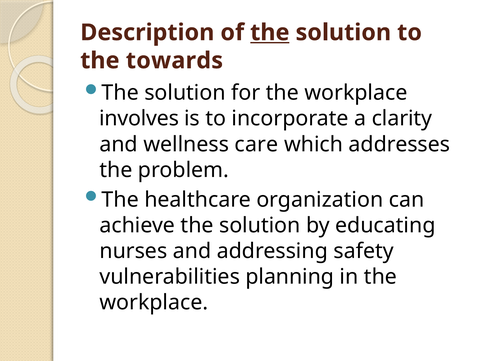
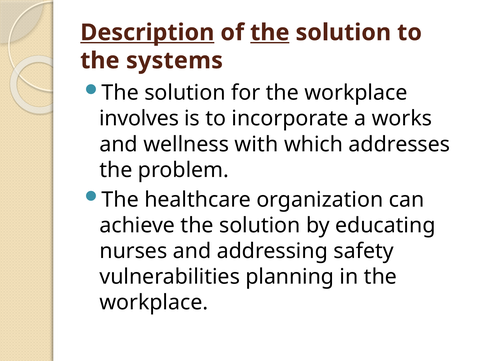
Description underline: none -> present
towards: towards -> systems
clarity: clarity -> works
care: care -> with
